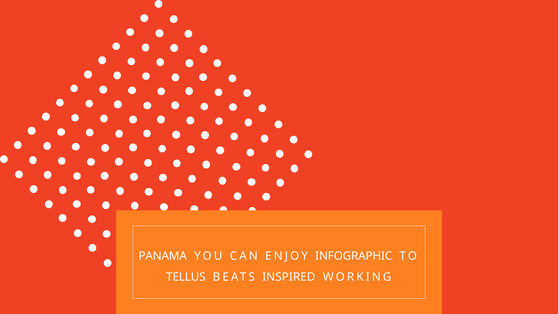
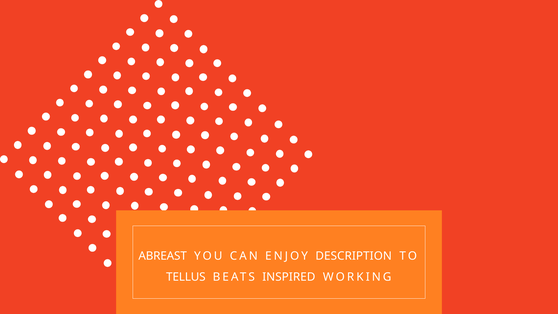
PANAMA: PANAMA -> ABREAST
INFOGRAPHIC: INFOGRAPHIC -> DESCRIPTION
